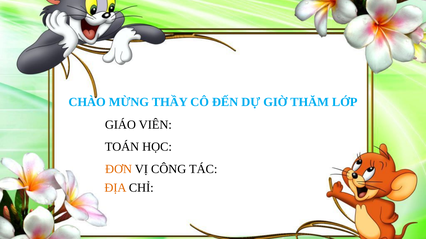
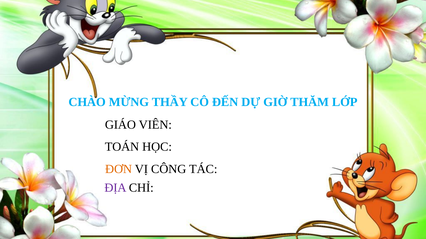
ĐỊA colour: orange -> purple
